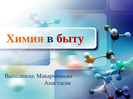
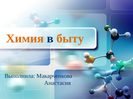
быту colour: red -> orange
